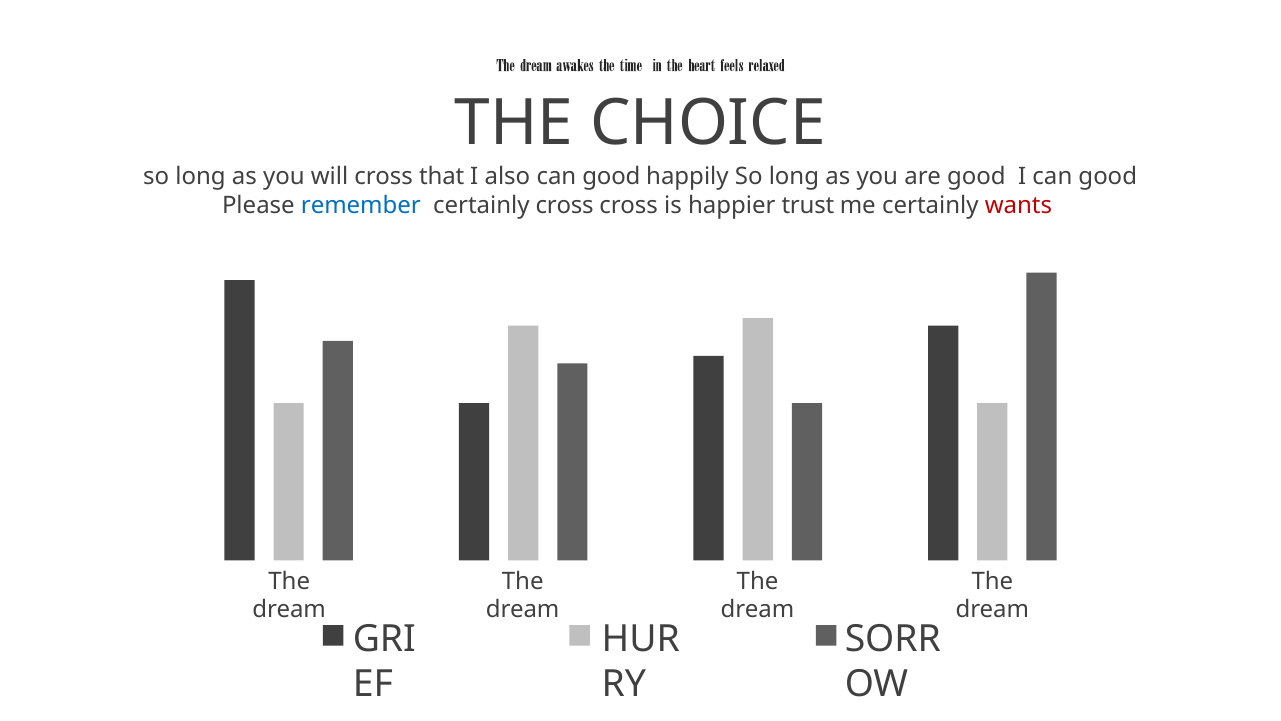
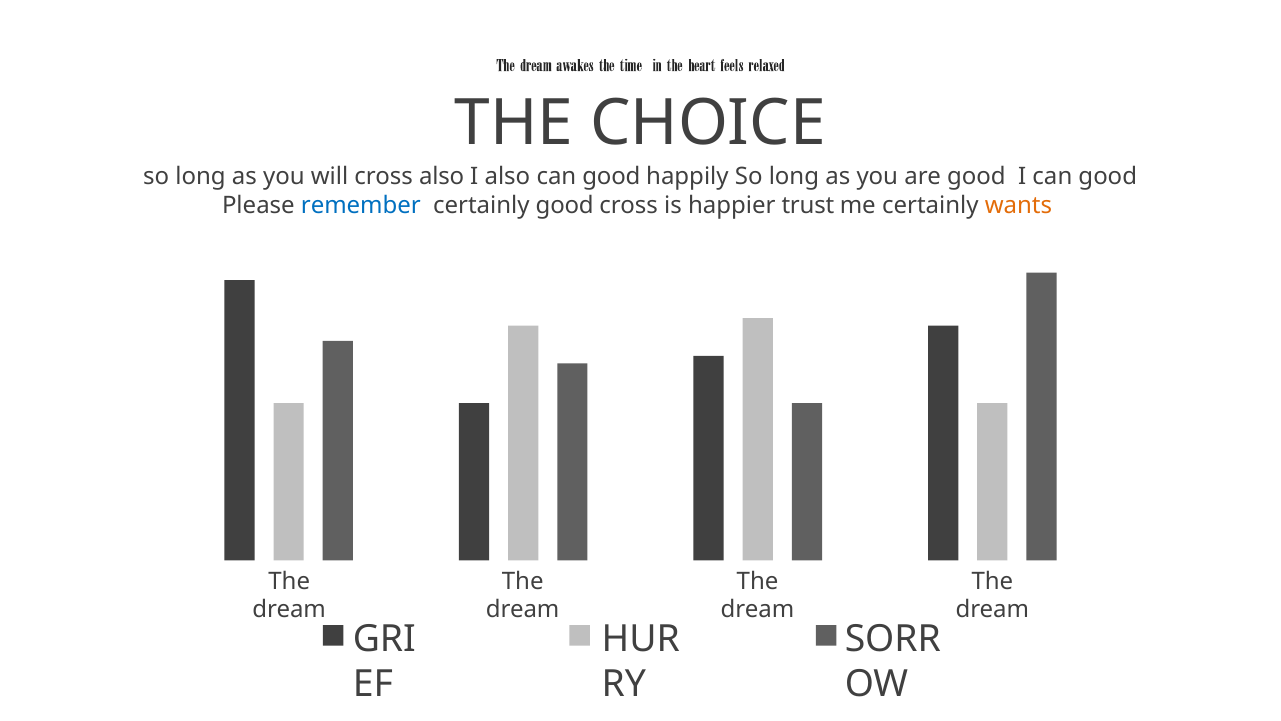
cross that: that -> also
certainly cross: cross -> good
wants colour: red -> orange
